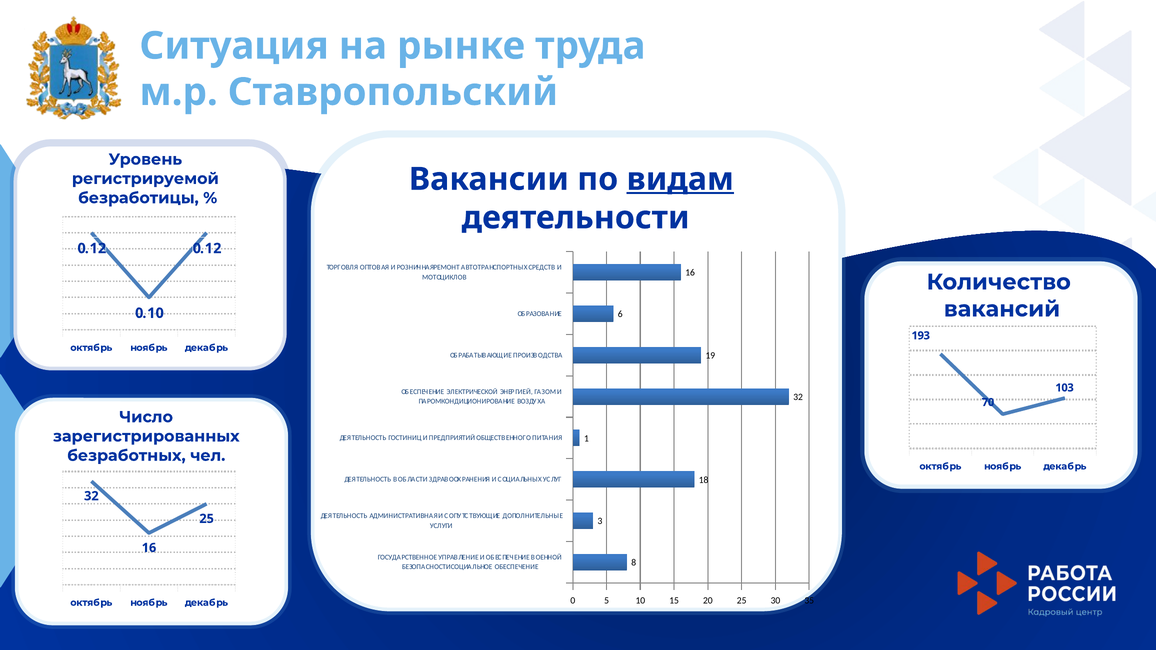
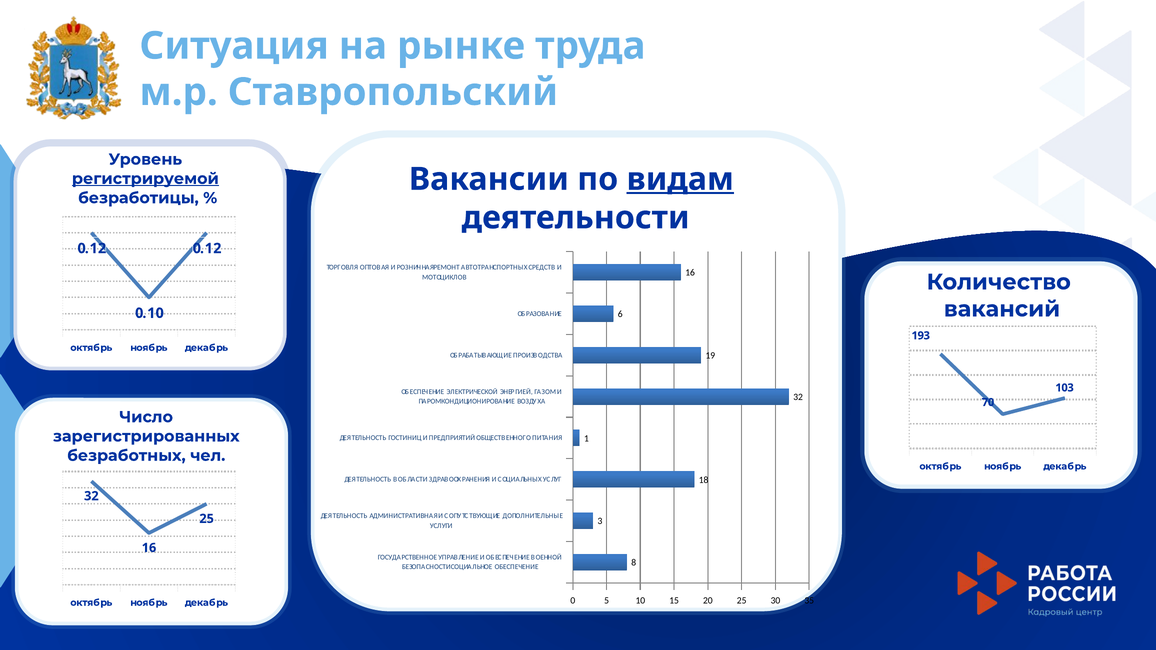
регистрируемой underline: none -> present
